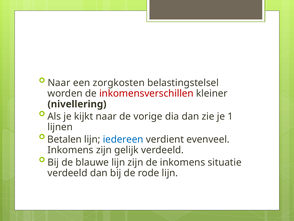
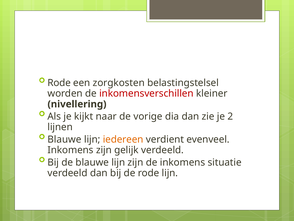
Naar at (59, 83): Naar -> Rode
1: 1 -> 2
Betalen at (65, 139): Betalen -> Blauwe
iedereen colour: blue -> orange
